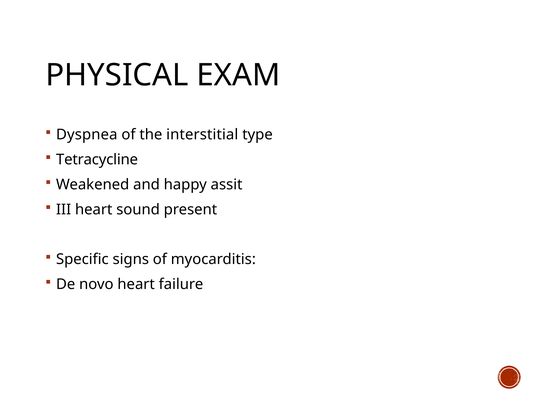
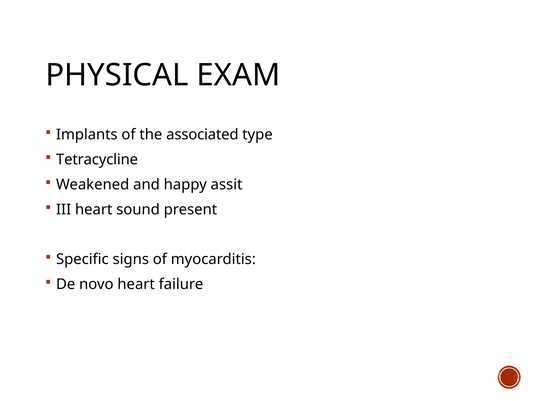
Dyspnea: Dyspnea -> Implants
interstitial: interstitial -> associated
